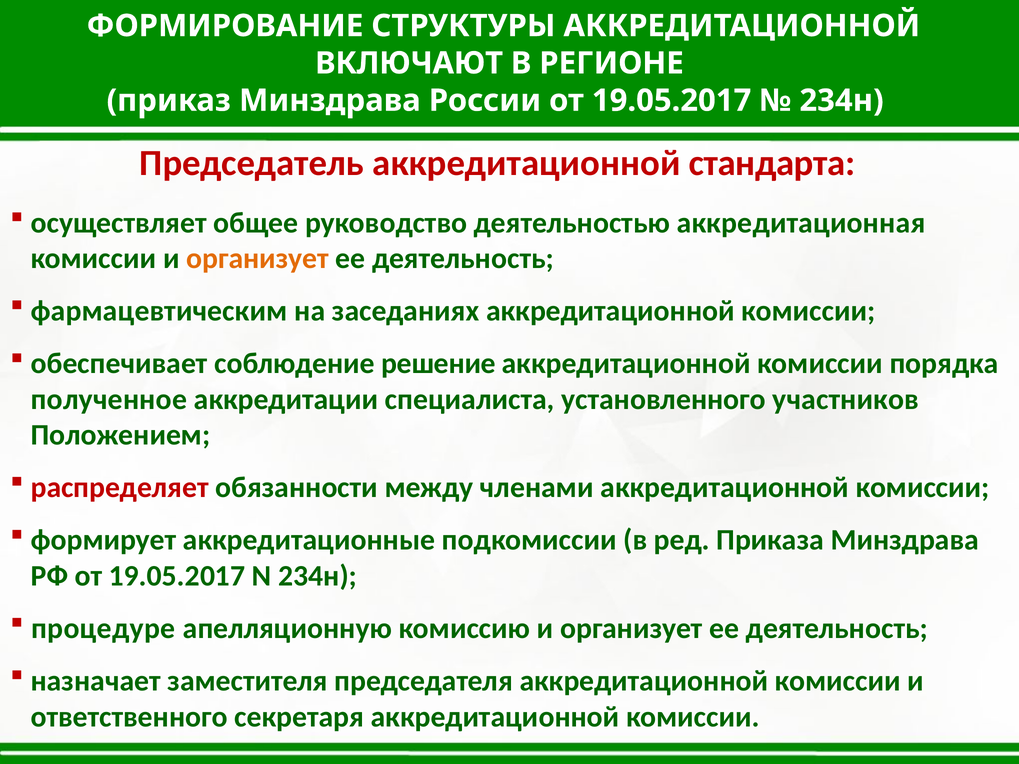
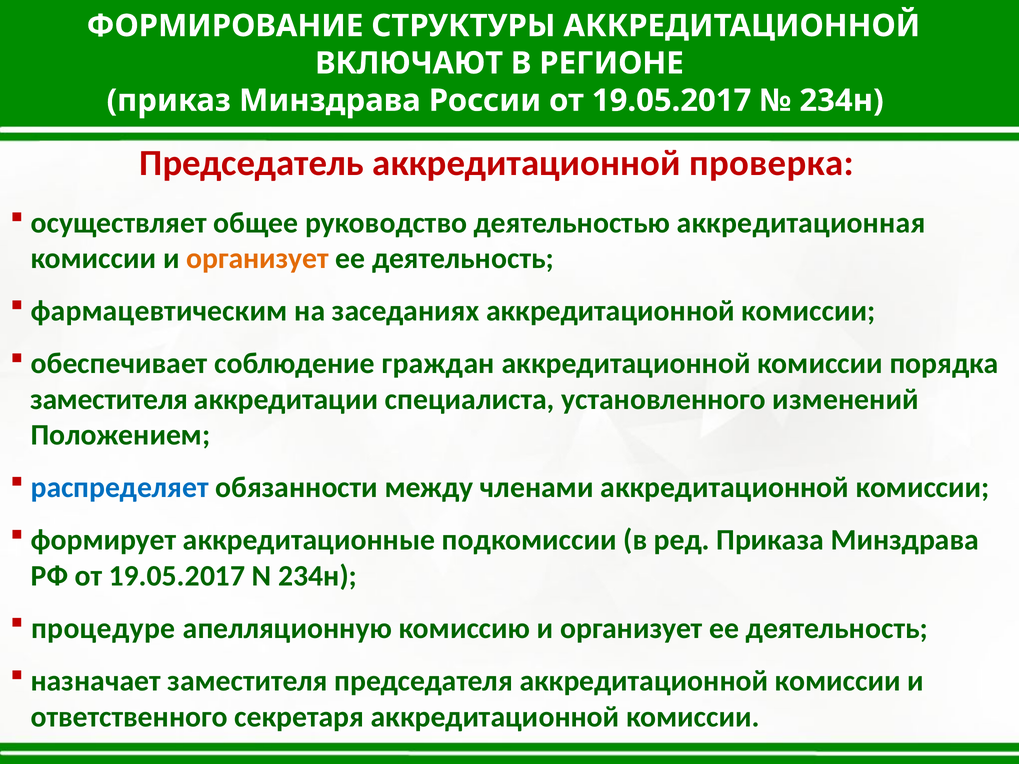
стандарта: стандарта -> проверка
решение: решение -> граждан
полученное at (109, 399): полученное -> заместителя
участников: участников -> изменений
распределяет colour: red -> blue
